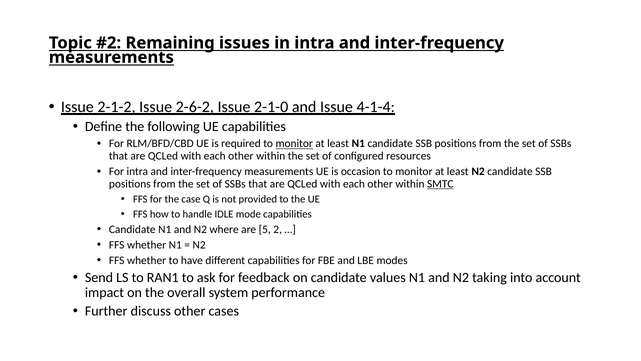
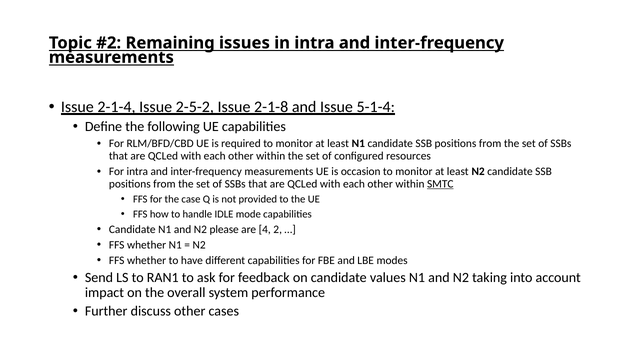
2-1-2: 2-1-2 -> 2-1-4
2-6-2: 2-6-2 -> 2-5-2
2-1-0: 2-1-0 -> 2-1-8
4-1-4: 4-1-4 -> 5-1-4
monitor at (294, 144) underline: present -> none
where: where -> please
5: 5 -> 4
